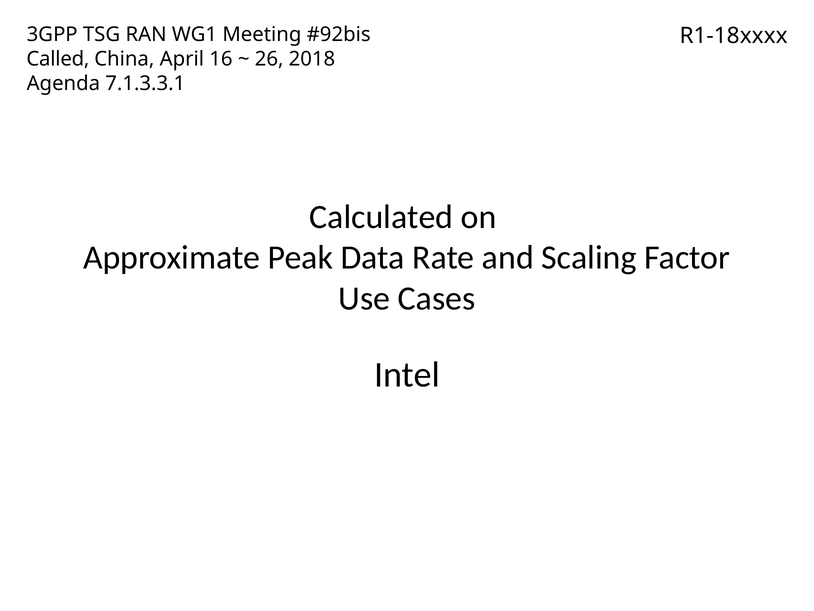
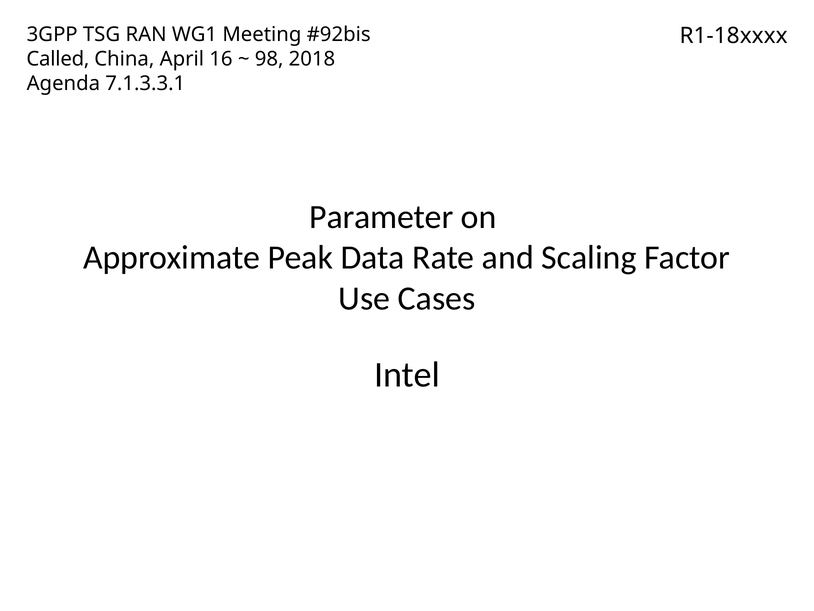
26: 26 -> 98
Calculated: Calculated -> Parameter
